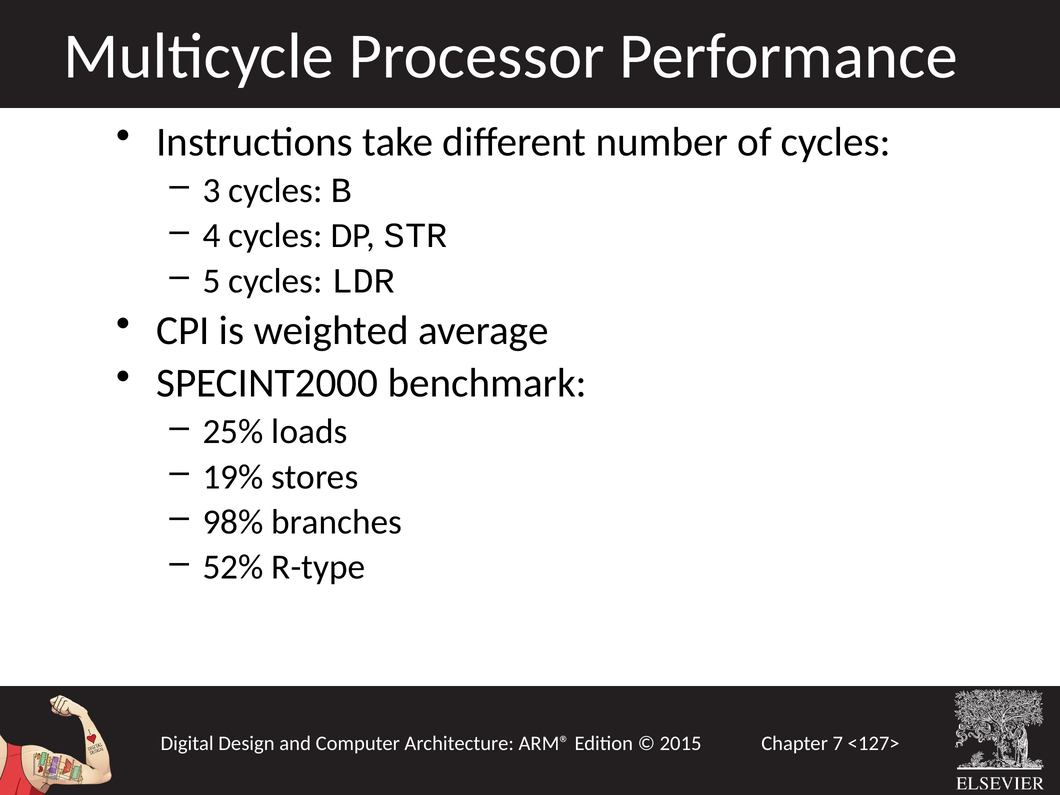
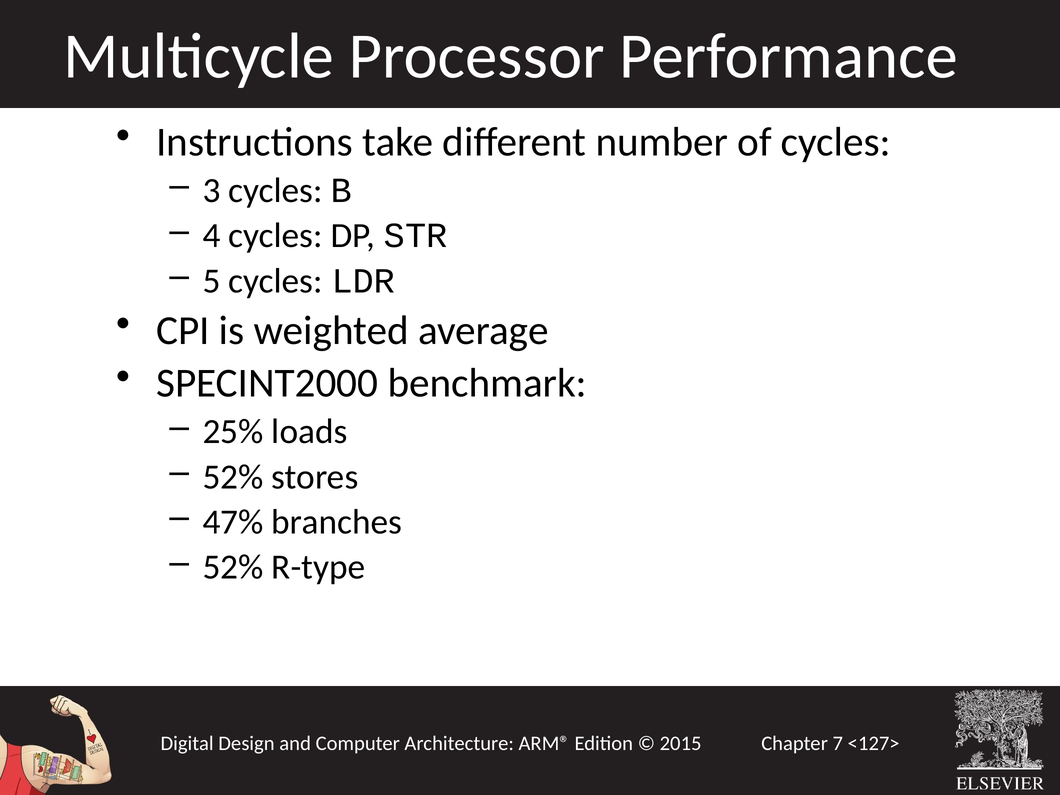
19% at (233, 477): 19% -> 52%
98%: 98% -> 47%
